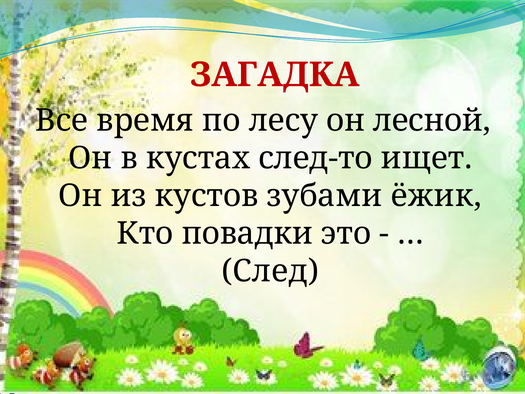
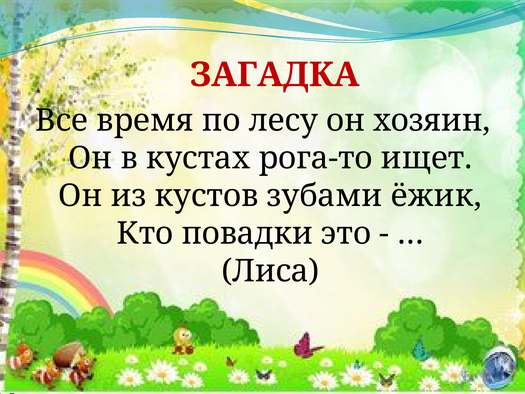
лесной: лесной -> хозяин
след-то: след-то -> рога-то
След: След -> Лиса
